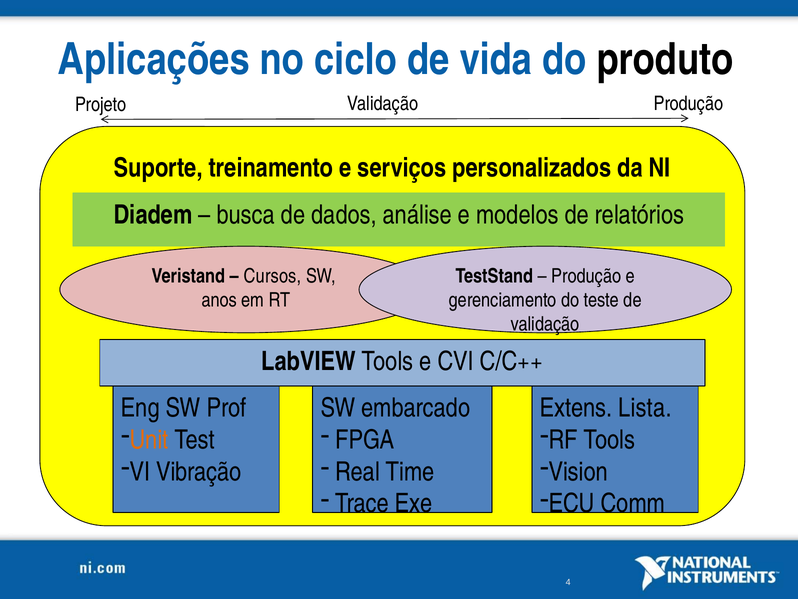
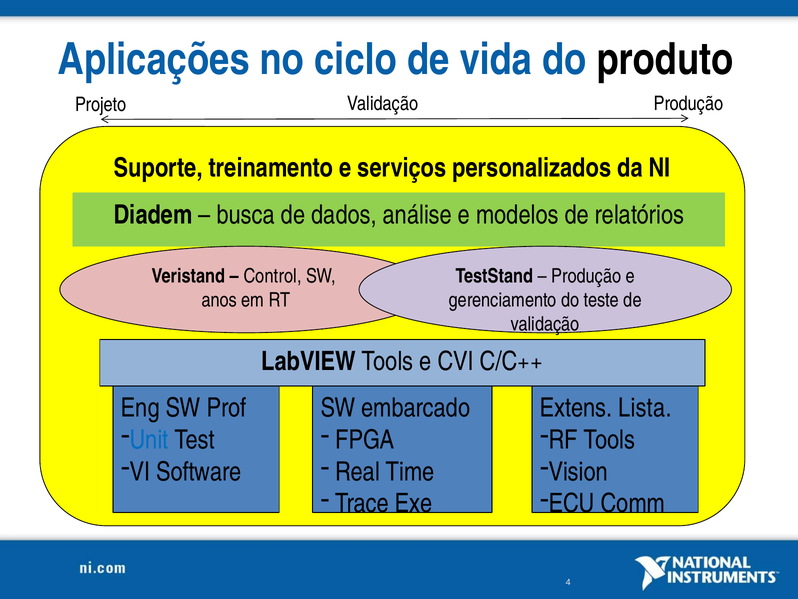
Cursos: Cursos -> Control
Unit colour: orange -> blue
Vibração: Vibração -> Software
